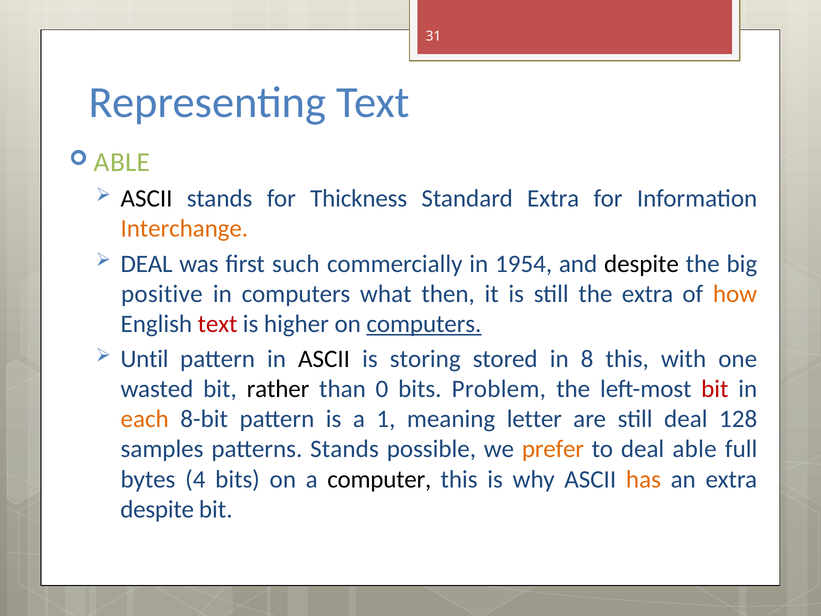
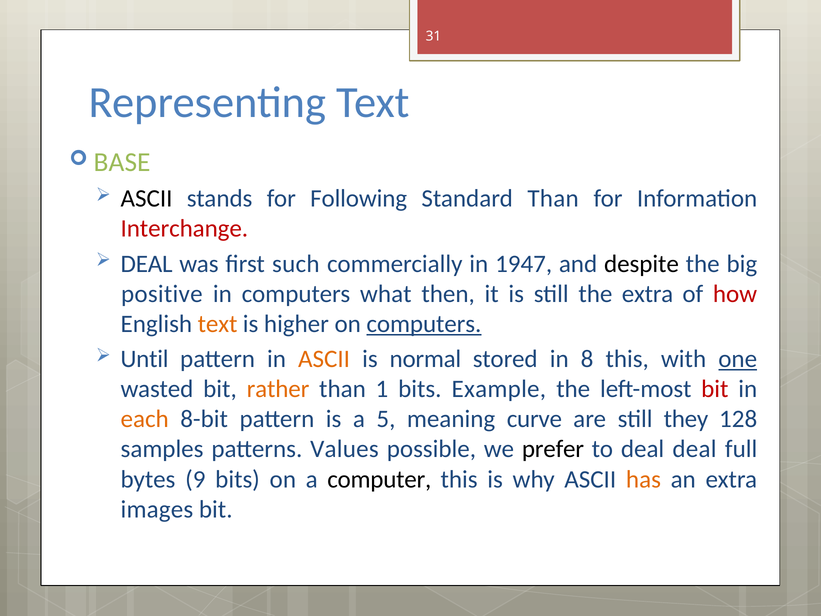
ABLE at (122, 162): ABLE -> BASE
Thickness: Thickness -> Following
Standard Extra: Extra -> Than
Interchange colour: orange -> red
1954: 1954 -> 1947
how colour: orange -> red
text at (218, 324) colour: red -> orange
ASCII at (324, 359) colour: black -> orange
storing: storing -> normal
one underline: none -> present
rather colour: black -> orange
0: 0 -> 1
Problem: Problem -> Example
1: 1 -> 5
letter: letter -> curve
still deal: deal -> they
patterns Stands: Stands -> Values
prefer colour: orange -> black
deal able: able -> deal
4: 4 -> 9
despite at (157, 509): despite -> images
